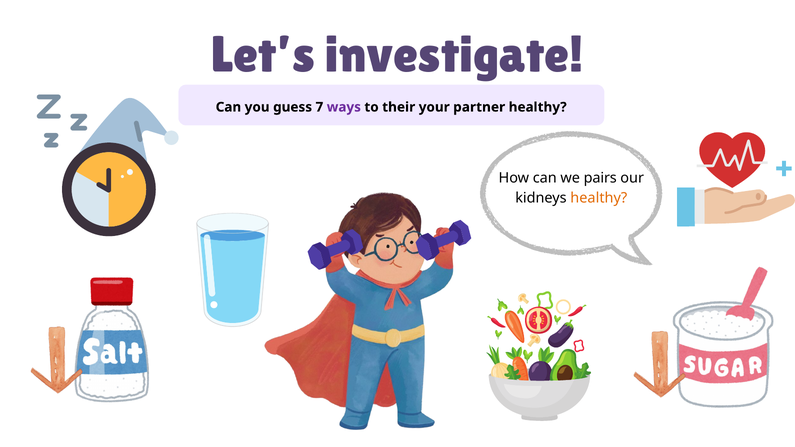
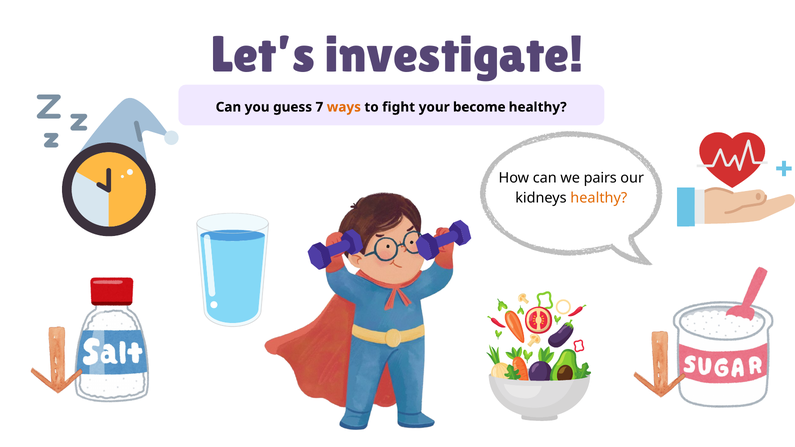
ways colour: purple -> orange
their: their -> fight
partner: partner -> become
